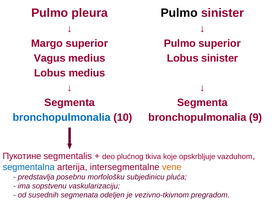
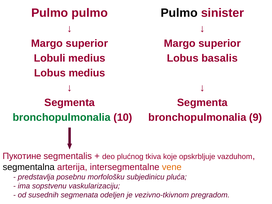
Pulmo pleura: pleura -> pulmo
Pulmo at (180, 43): Pulmo -> Margo
Vagus: Vagus -> Lobuli
Lobus sinister: sinister -> basalis
bronchopulmonalia at (62, 117) colour: blue -> green
segmentalna colour: blue -> black
